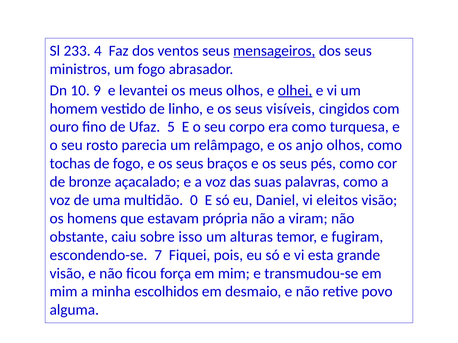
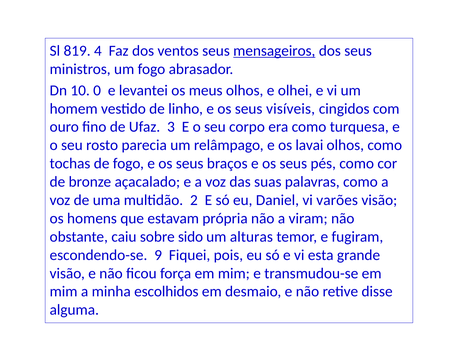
233: 233 -> 819
9: 9 -> 0
olhei underline: present -> none
5: 5 -> 3
anjo: anjo -> lavai
0: 0 -> 2
eleitos: eleitos -> varões
isso: isso -> sido
7: 7 -> 9
povo: povo -> disse
